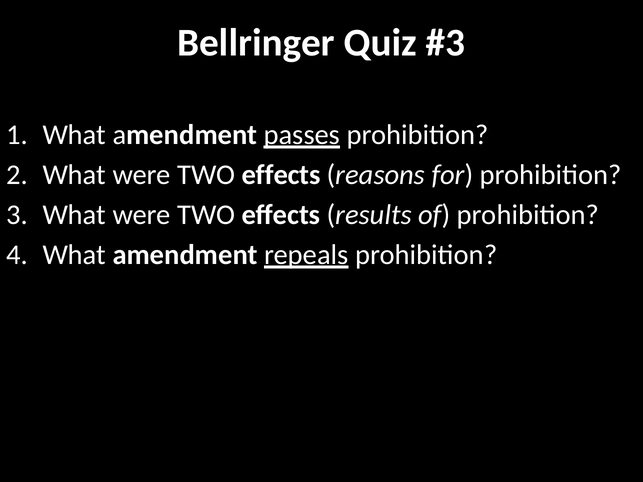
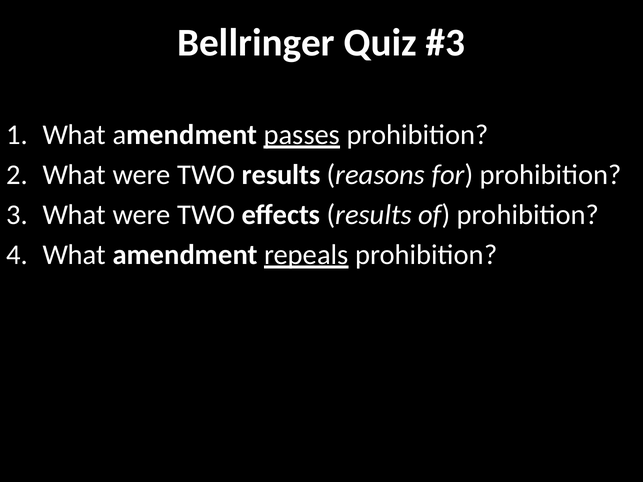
effects at (281, 175): effects -> results
